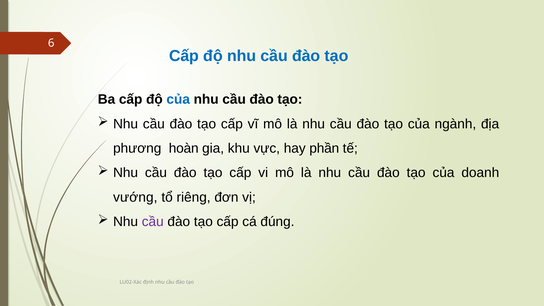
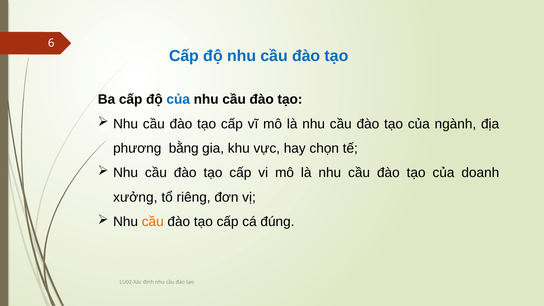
hoàn: hoàn -> bằng
phần: phần -> chọn
vướng: vướng -> xưởng
cầu at (153, 222) colour: purple -> orange
